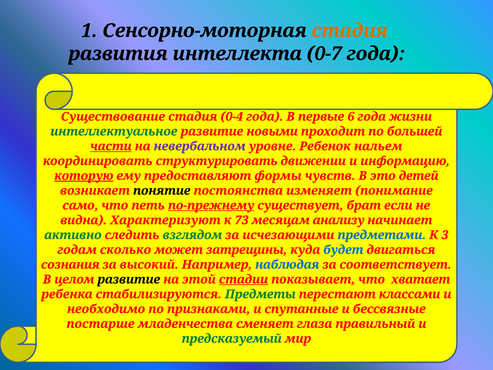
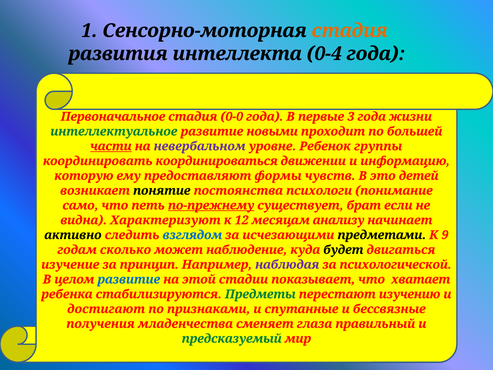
0-7: 0-7 -> 0-4
Существование: Существование -> Первоначальное
0-4: 0-4 -> 0-0
6: 6 -> 3
нальем: нальем -> группы
структурировать: структурировать -> координироваться
которую underline: present -> none
изменяет: изменяет -> психологи
73: 73 -> 12
активно colour: green -> black
взглядом colour: green -> blue
предметами colour: blue -> black
3: 3 -> 9
затрещины: затрещины -> наблюдение
будет colour: blue -> black
сознания: сознания -> изучение
высокий: высокий -> принцип
наблюдая colour: blue -> purple
соответствует: соответствует -> психологической
развитие at (129, 279) colour: black -> blue
стадии underline: present -> none
классами: классами -> изучению
необходимо: необходимо -> достигают
постарше: постарше -> получения
